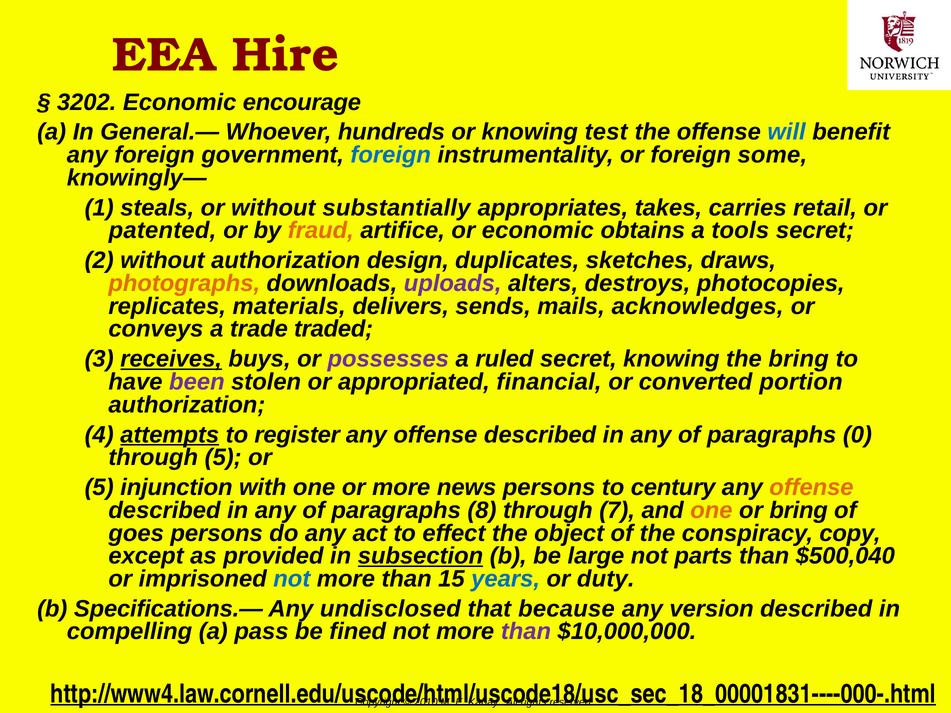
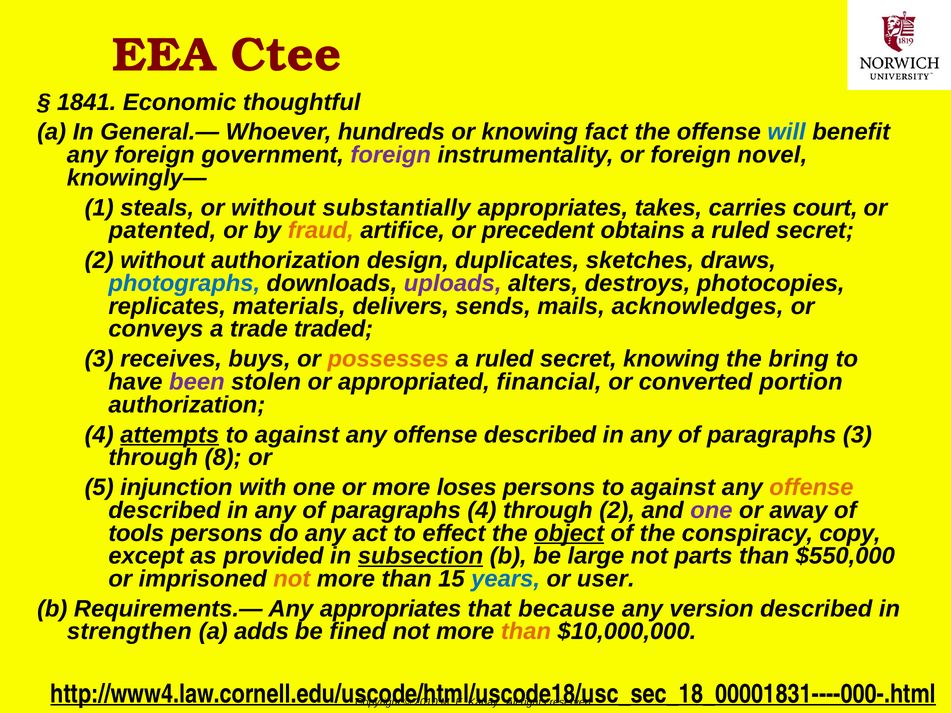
Hire: Hire -> Ctee
3202: 3202 -> 1841
encourage: encourage -> thoughtful
test: test -> fact
foreign at (391, 155) colour: blue -> purple
some: some -> novel
retail: retail -> court
or economic: economic -> precedent
obtains a tools: tools -> ruled
photographs colour: orange -> blue
receives underline: present -> none
possesses colour: purple -> orange
register at (297, 435): register -> against
paragraphs 0: 0 -> 3
through 5: 5 -> 8
news: news -> loses
persons to century: century -> against
paragraphs 8: 8 -> 4
through 7: 7 -> 2
one at (711, 511) colour: orange -> purple
or bring: bring -> away
goes: goes -> tools
object underline: none -> present
$500,040: $500,040 -> $550,000
not at (292, 579) colour: blue -> orange
duty: duty -> user
Specifications.—: Specifications.— -> Requirements.—
Any undisclosed: undisclosed -> appropriates
compelling: compelling -> strengthen
pass: pass -> adds
than at (526, 632) colour: purple -> orange
